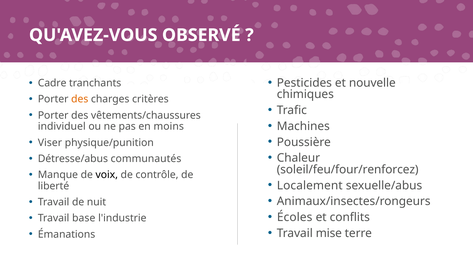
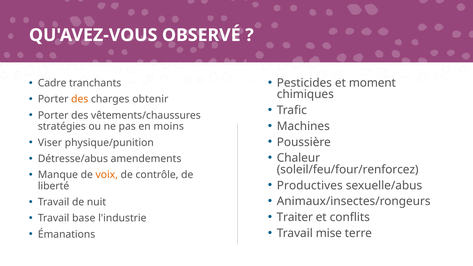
nouvelle: nouvelle -> moment
critères: critères -> obtenir
individuel: individuel -> stratégies
communautés: communautés -> amendements
voix colour: black -> orange
Localement: Localement -> Productives
Écoles: Écoles -> Traiter
